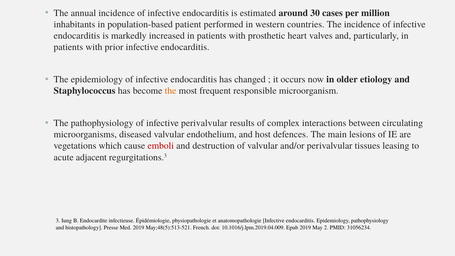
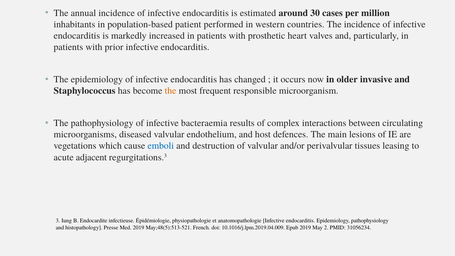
etiology: etiology -> invasive
infective perivalvular: perivalvular -> bacteraemia
emboli colour: red -> blue
